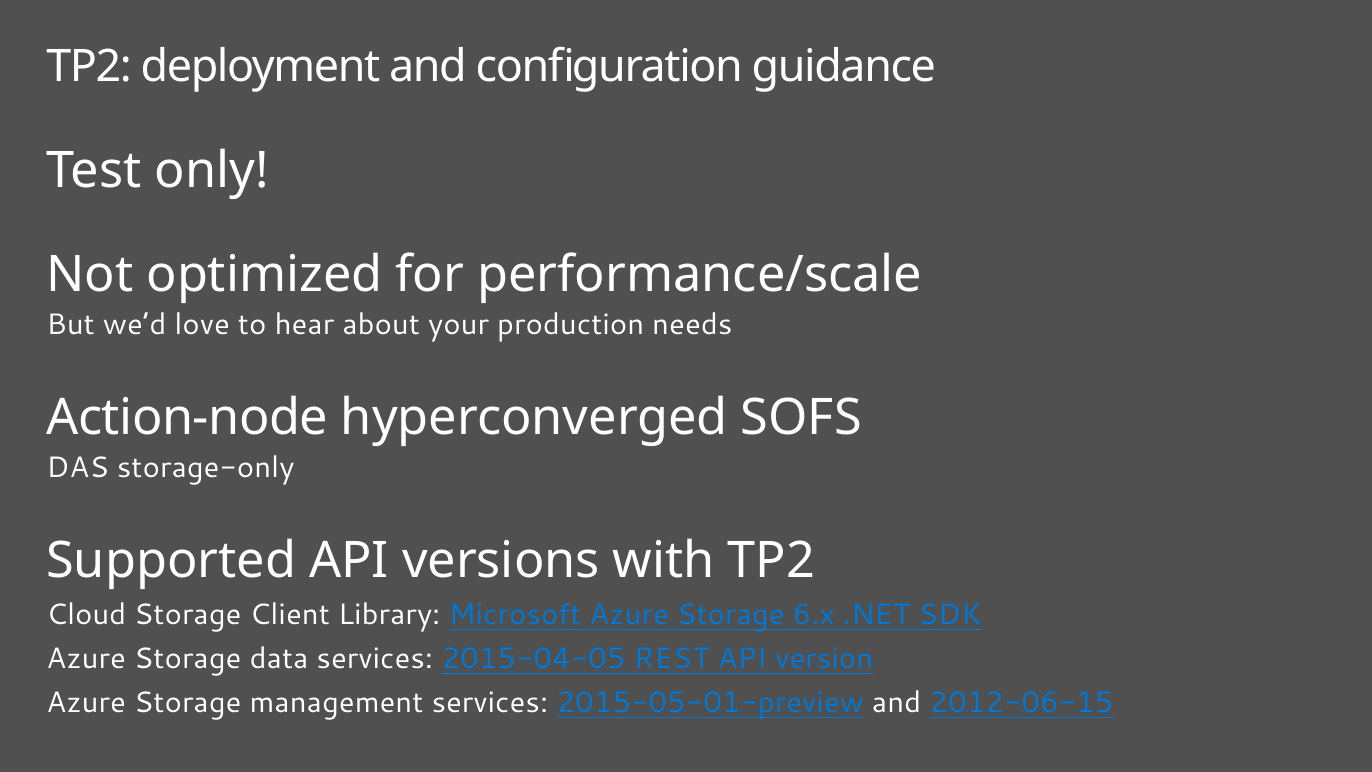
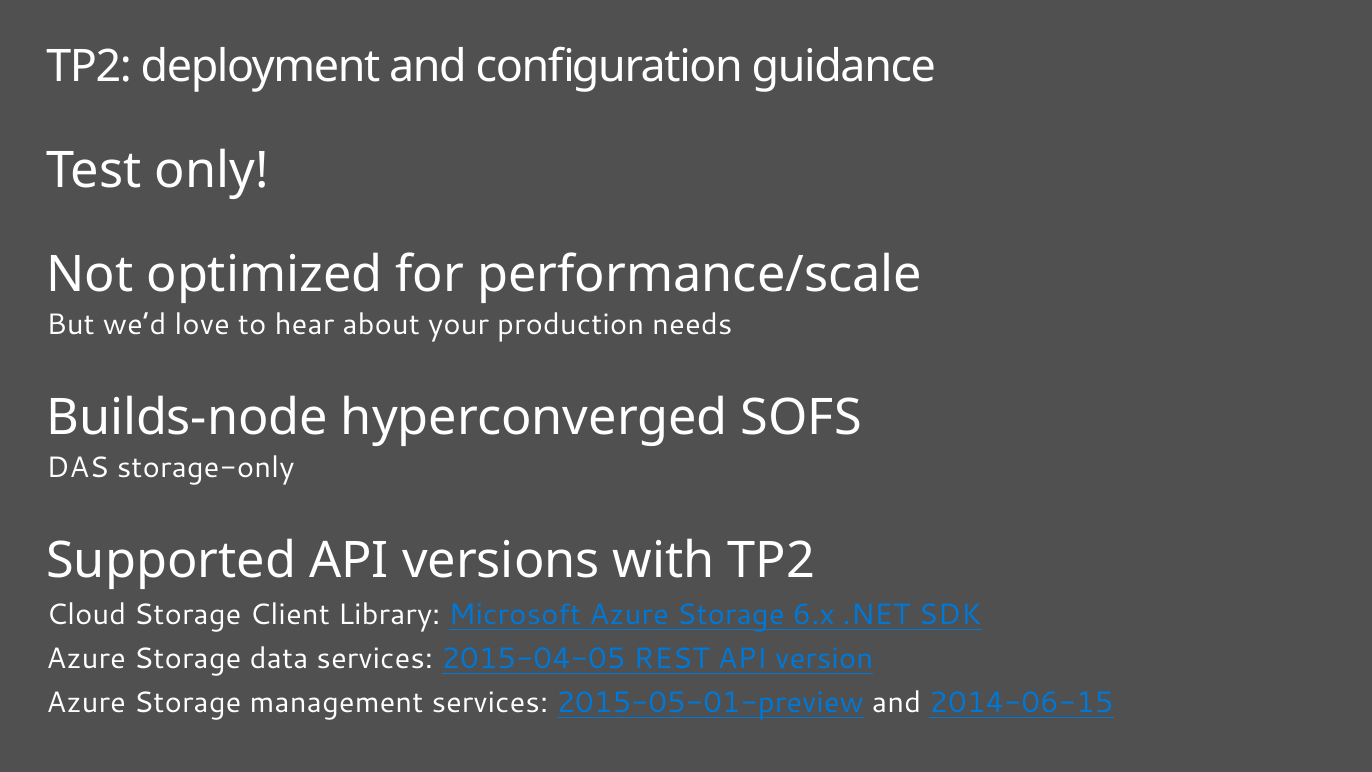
Action-node: Action-node -> Builds-node
2012-06-15: 2012-06-15 -> 2014-06-15
